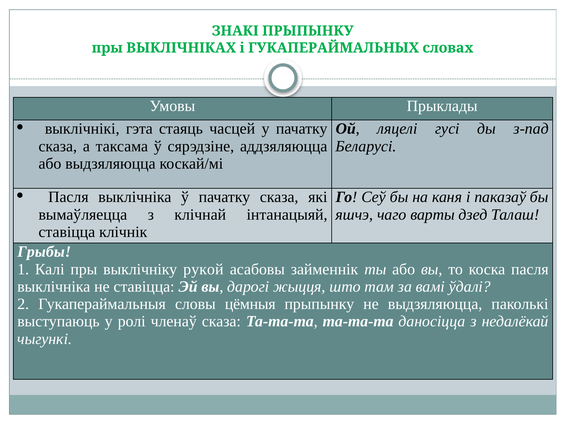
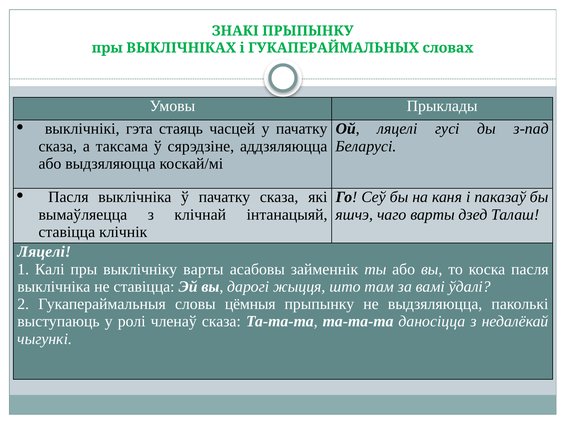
Грыбы at (44, 252): Грыбы -> Ляцелі
выклічніку рукой: рукой -> варты
